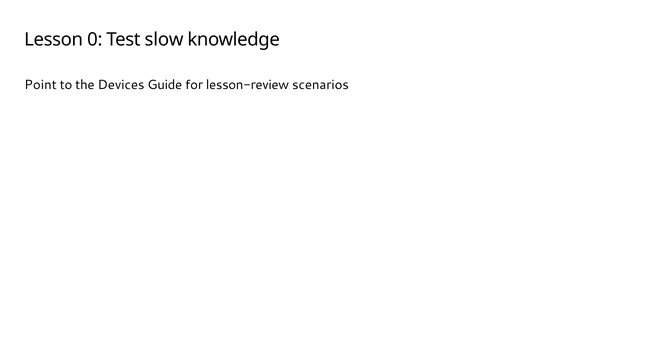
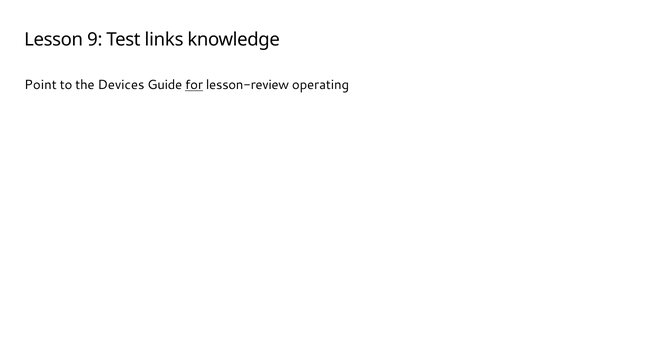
0: 0 -> 9
slow: slow -> links
for underline: none -> present
scenarios: scenarios -> operating
